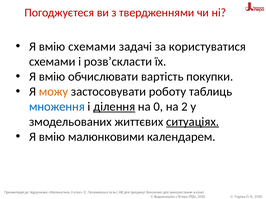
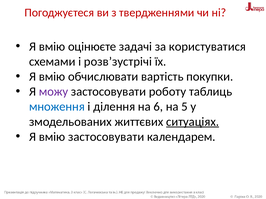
вмію схемами: схемами -> оцінюєте
розв’скласти: розв’скласти -> розв’зустрічі
можу colour: orange -> purple
ділення underline: present -> none
0: 0 -> 6
2: 2 -> 5
вмію малюнковими: малюнковими -> застосовувати
